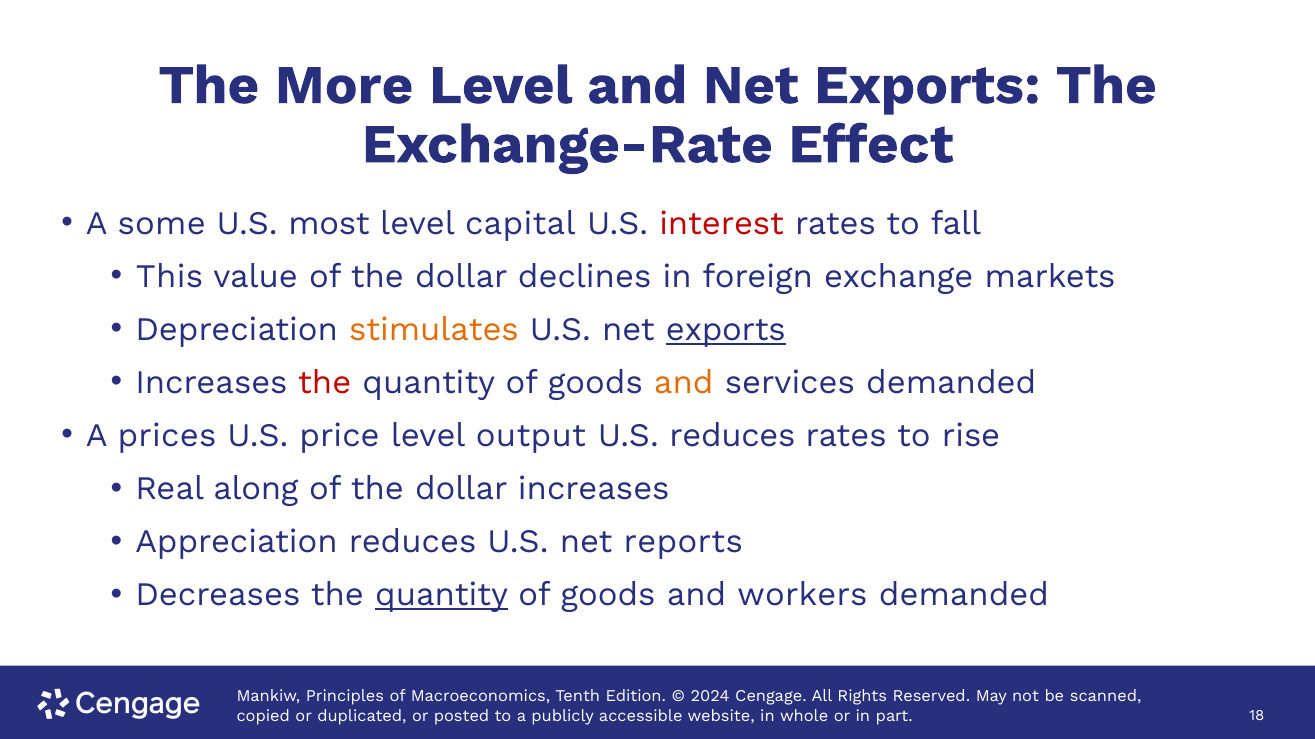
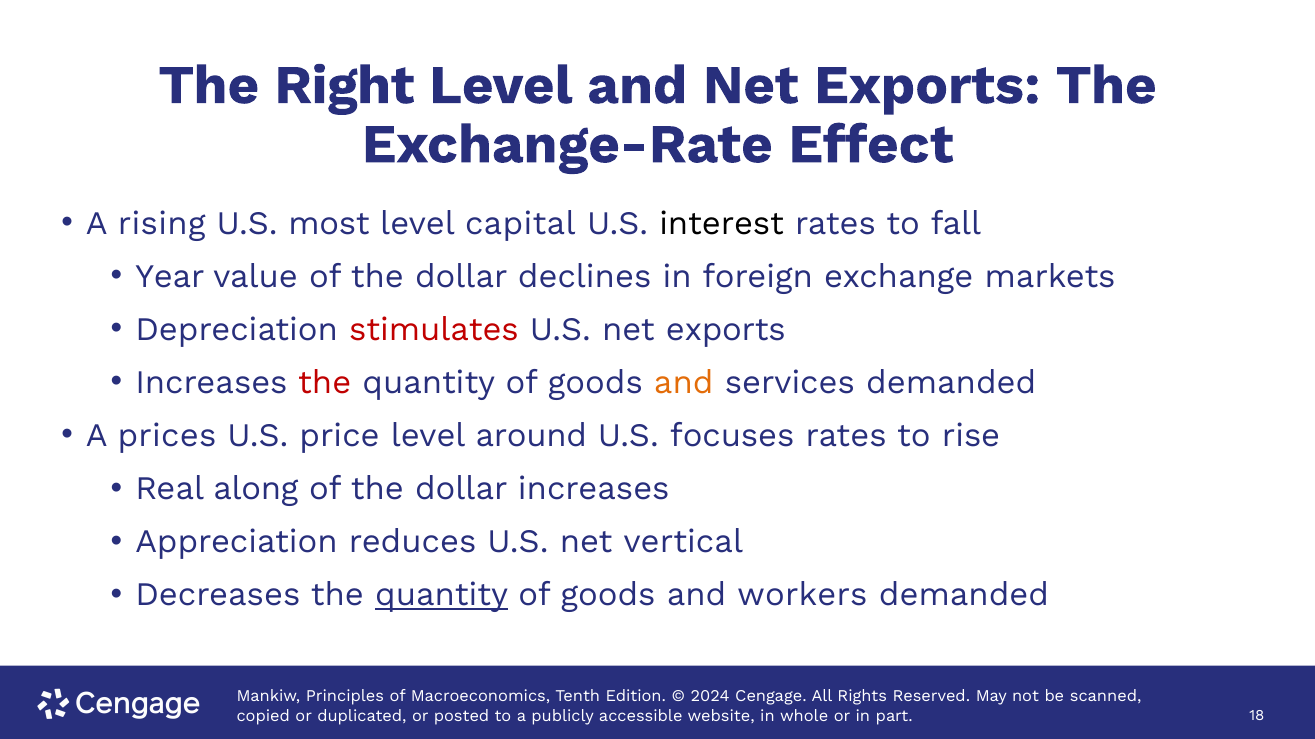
More: More -> Right
some: some -> rising
interest colour: red -> black
This: This -> Year
stimulates colour: orange -> red
exports at (726, 330) underline: present -> none
output: output -> around
U.S reduces: reduces -> focuses
reports: reports -> vertical
